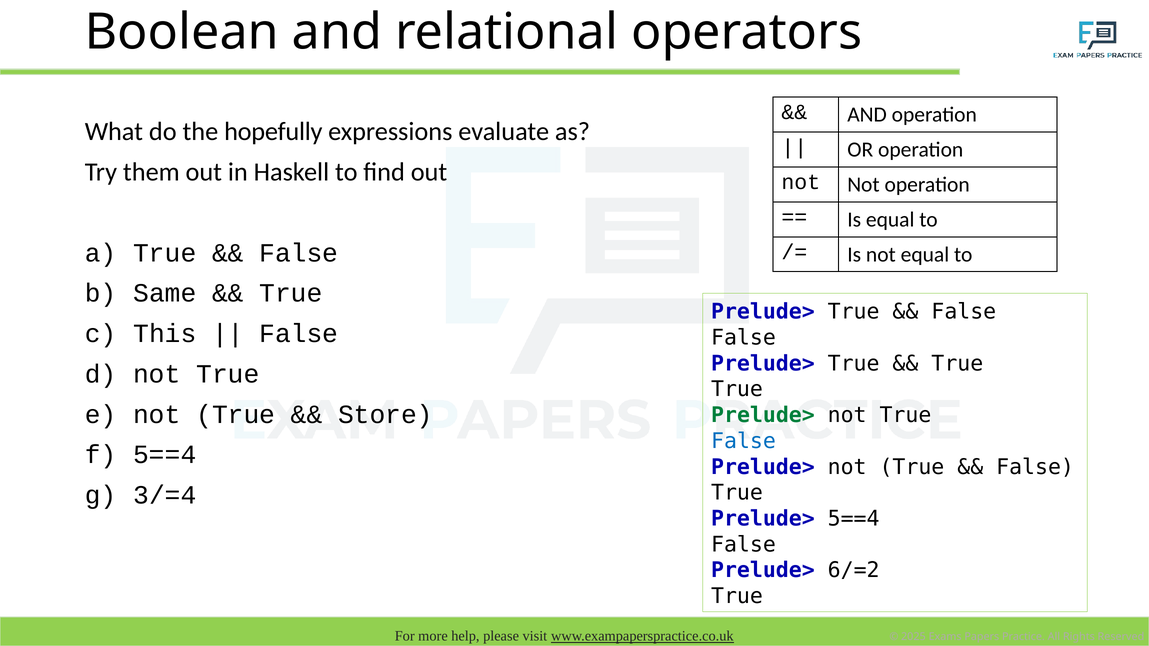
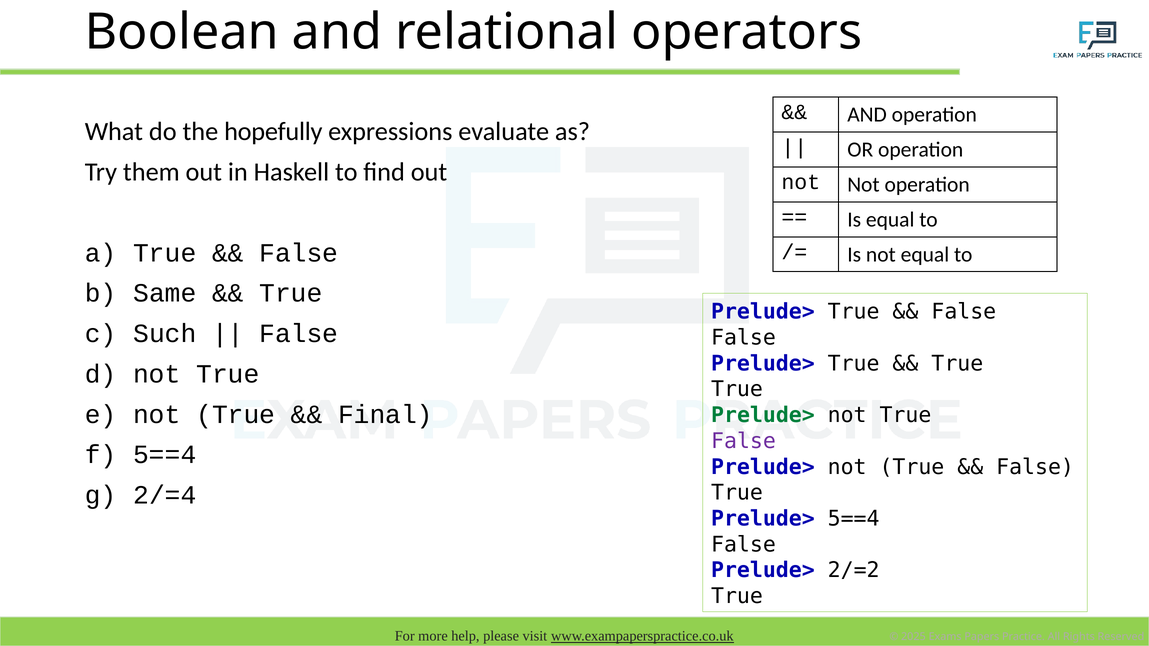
This: This -> Such
Store: Store -> Final
False at (744, 441) colour: blue -> purple
3/=4: 3/=4 -> 2/=4
6/=2: 6/=2 -> 2/=2
